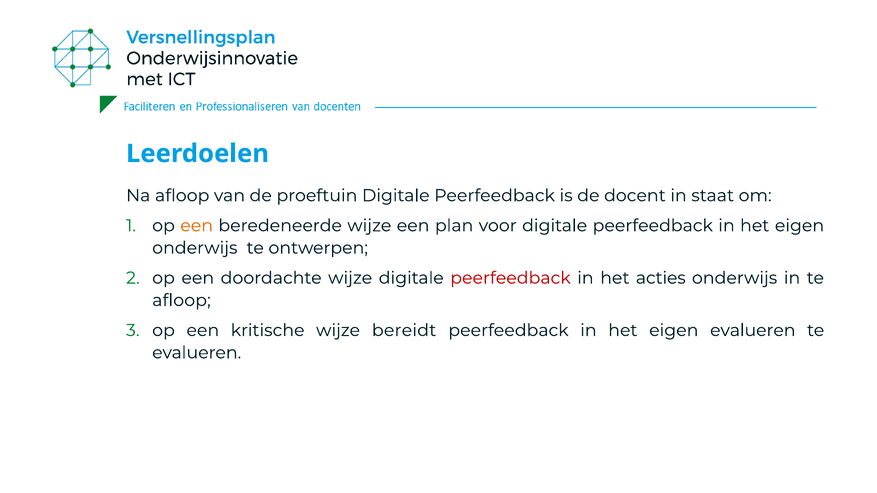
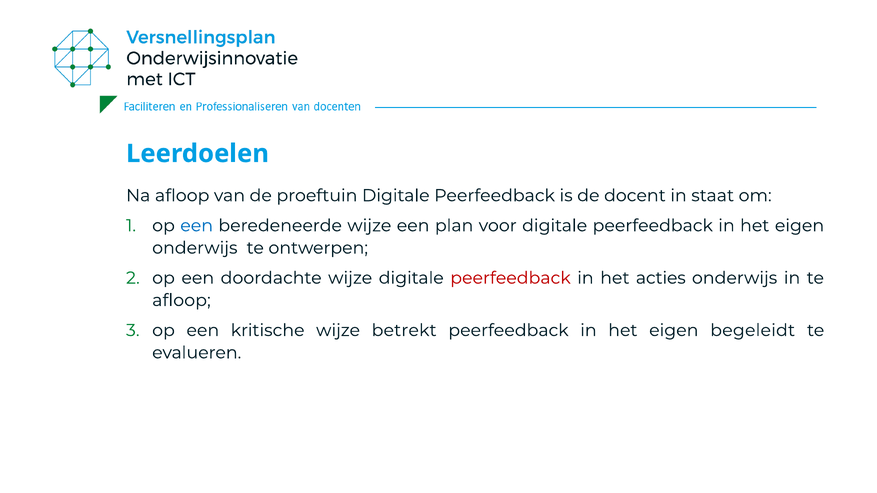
een at (197, 226) colour: orange -> blue
bereidt: bereidt -> betrekt
eigen evalueren: evalueren -> begeleidt
